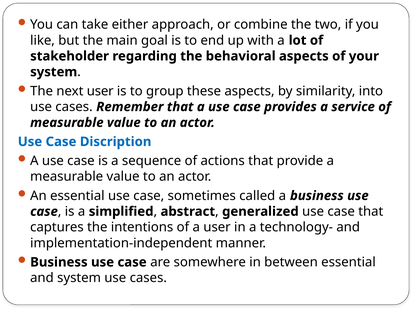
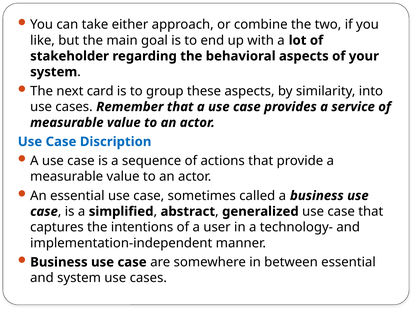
next user: user -> card
